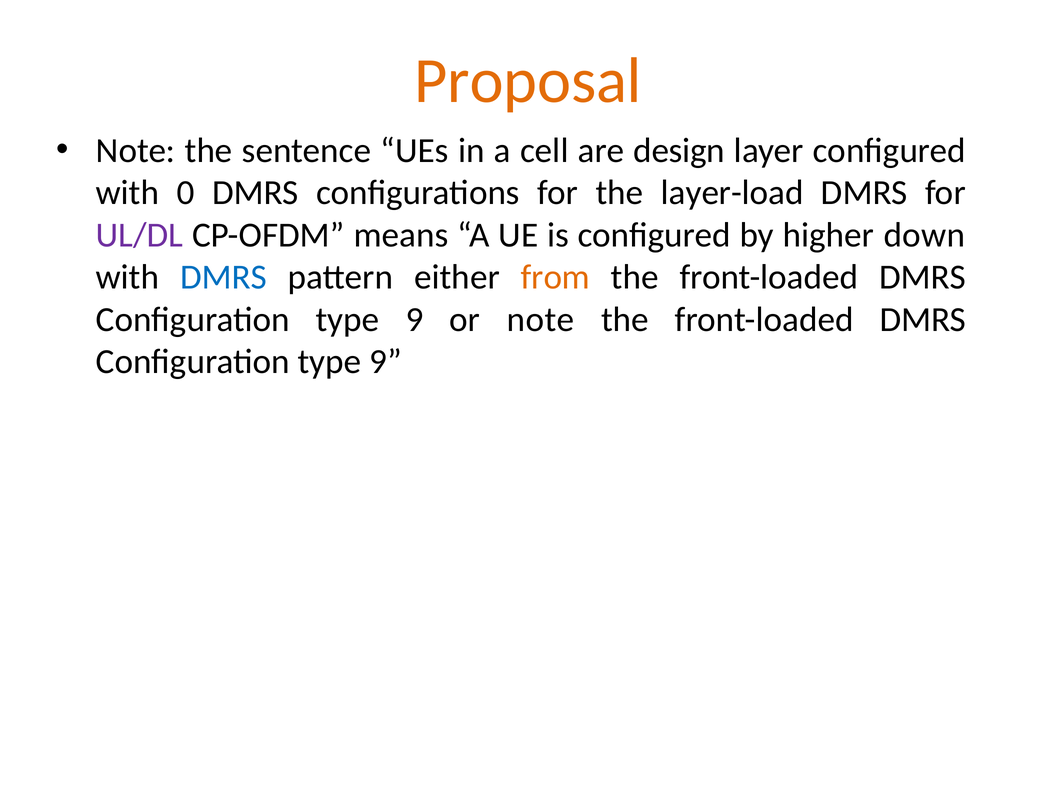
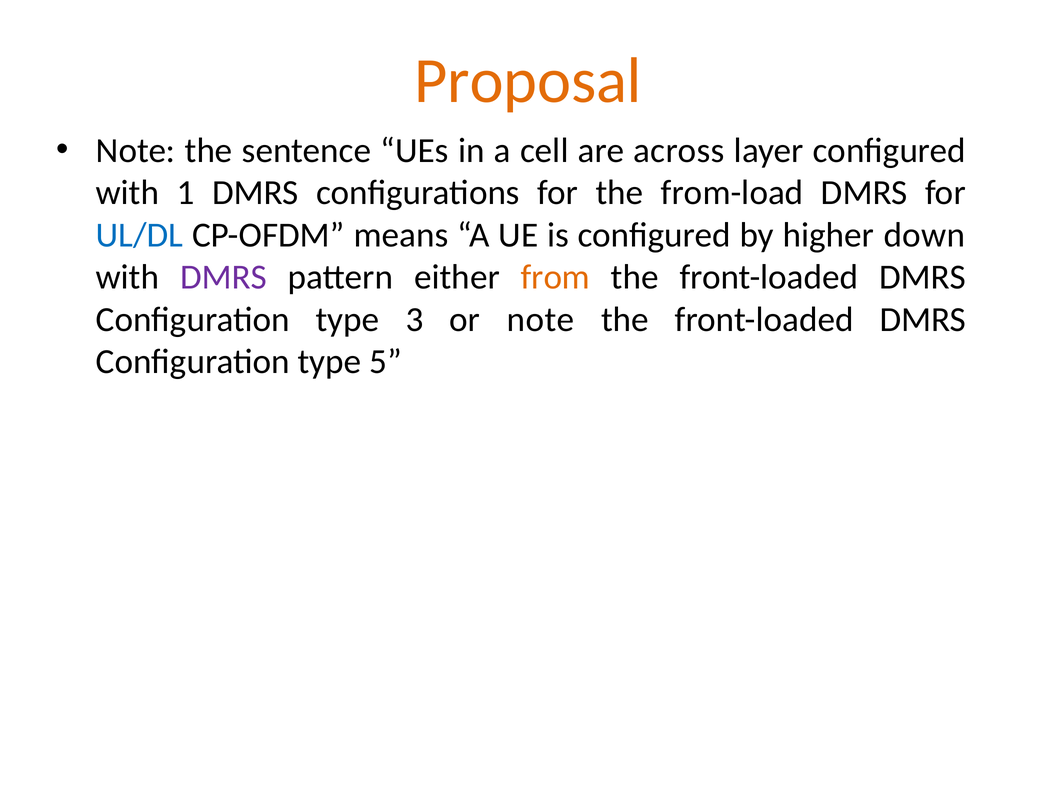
design: design -> across
0: 0 -> 1
layer-load: layer-load -> from-load
UL/DL colour: purple -> blue
DMRS at (224, 277) colour: blue -> purple
9 at (414, 319): 9 -> 3
9 at (386, 362): 9 -> 5
